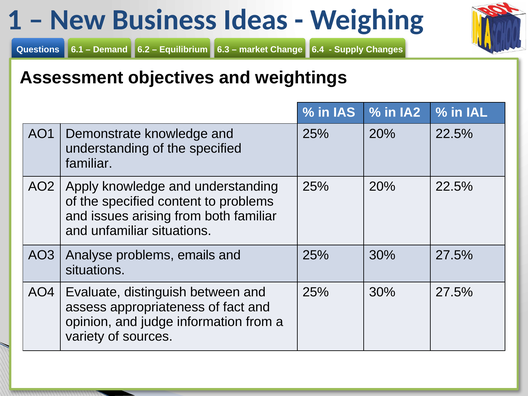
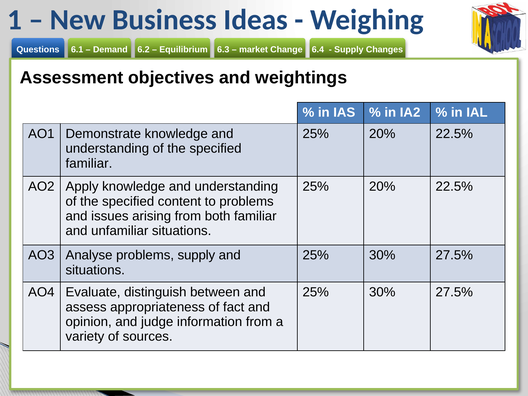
problems emails: emails -> supply
